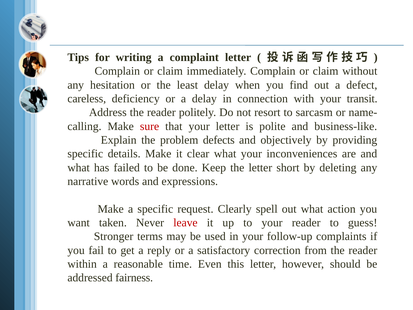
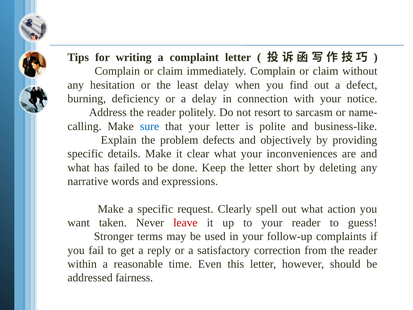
careless: careless -> burning
transit: transit -> notice
sure colour: red -> blue
